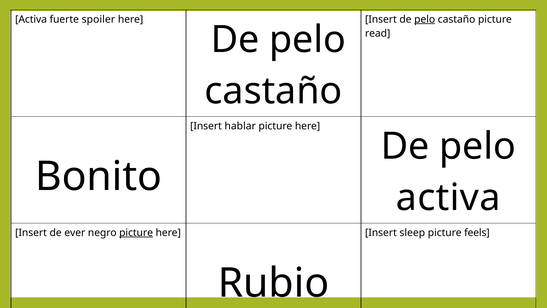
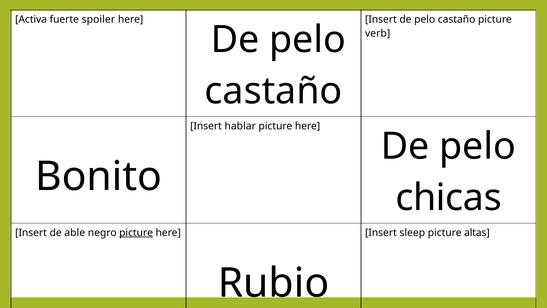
pelo at (425, 19) underline: present -> none
read: read -> verb
activa at (448, 197): activa -> chicas
ever: ever -> able
feels: feels -> altas
